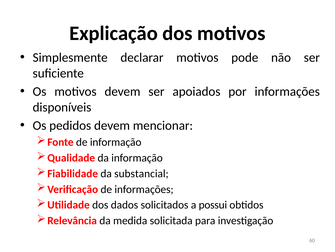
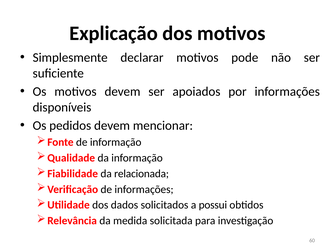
substancial: substancial -> relacionada
